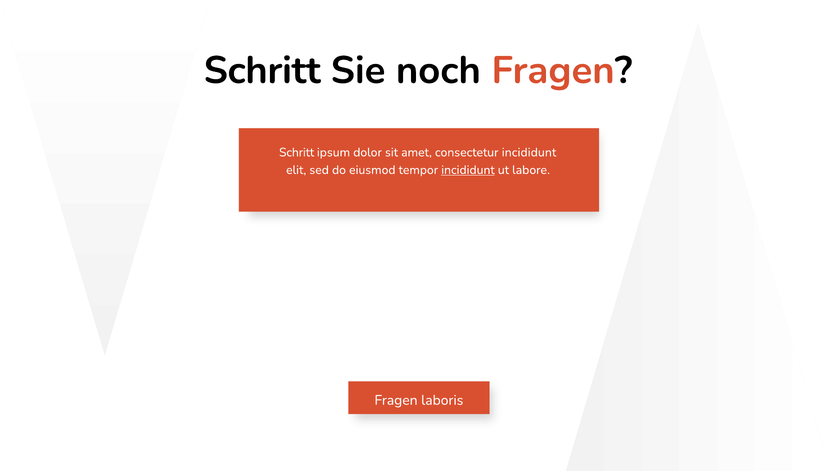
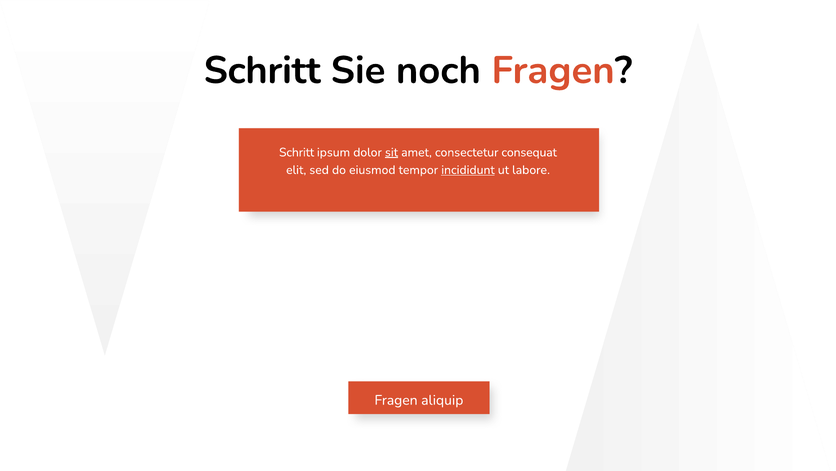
sit underline: none -> present
consectetur incididunt: incididunt -> consequat
laboris: laboris -> aliquip
